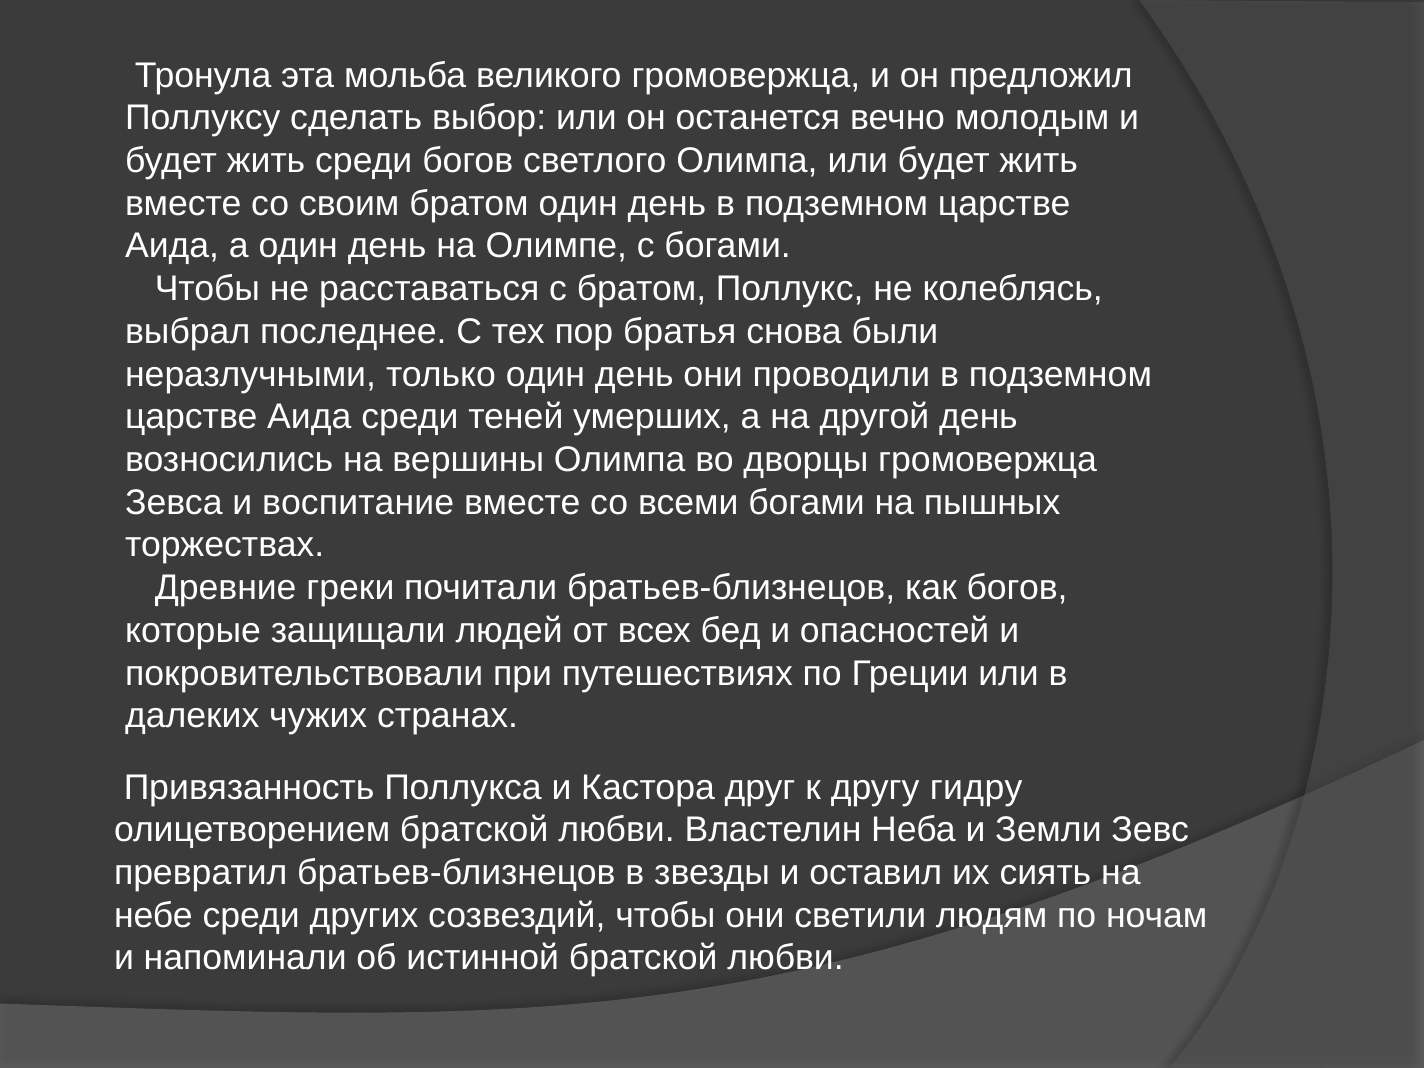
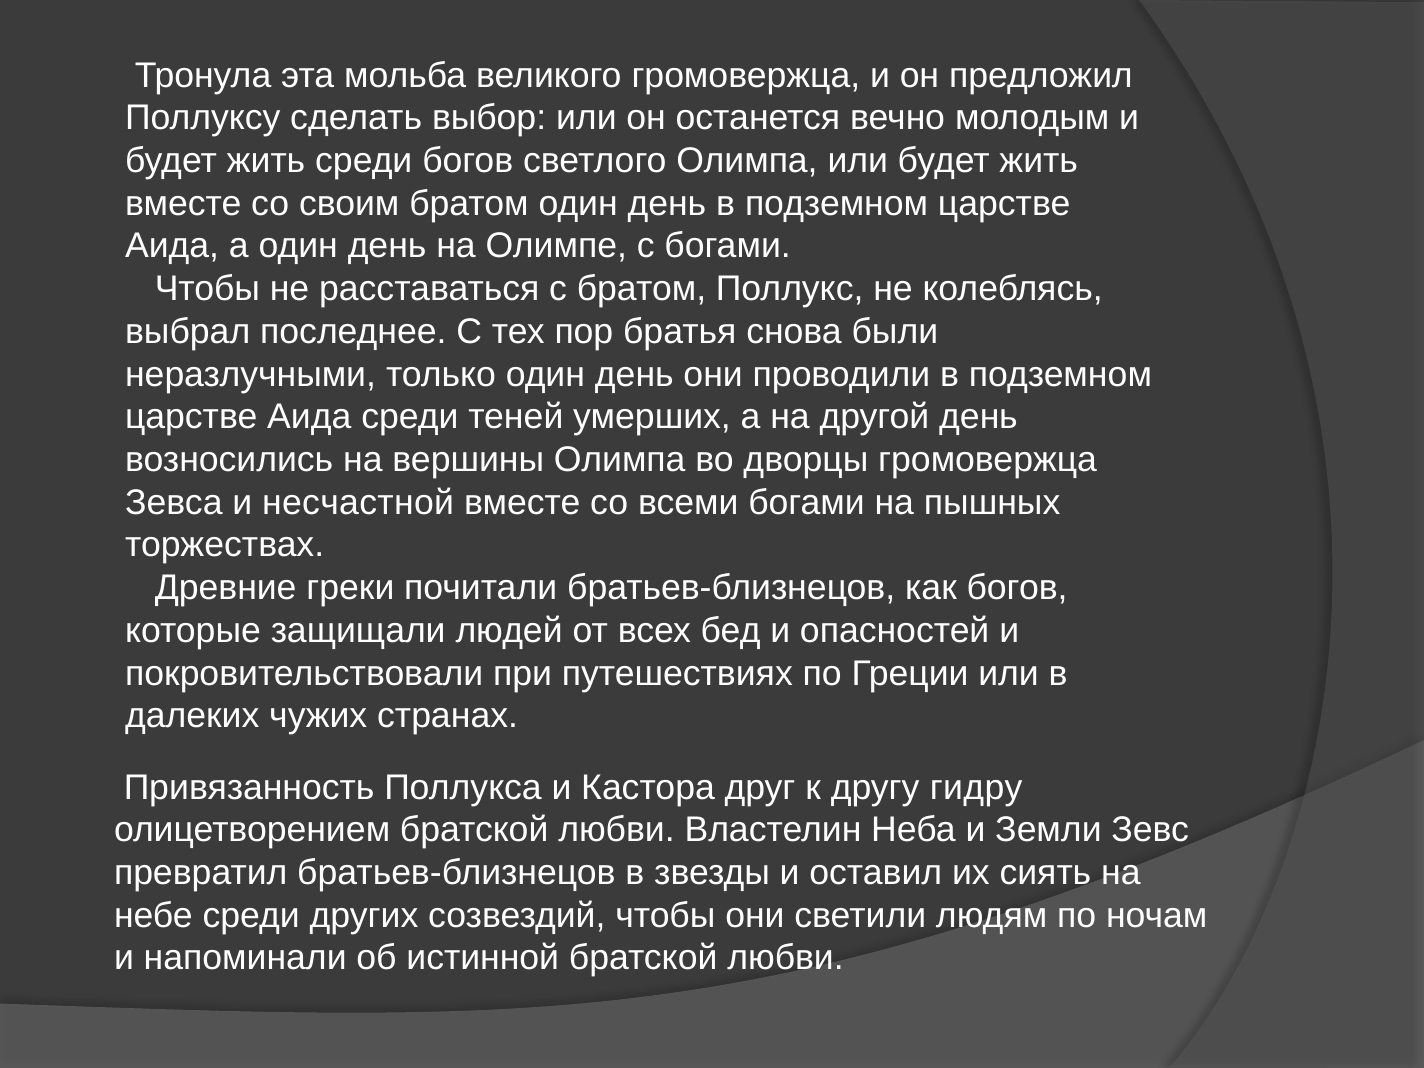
воспитание: воспитание -> несчастной
